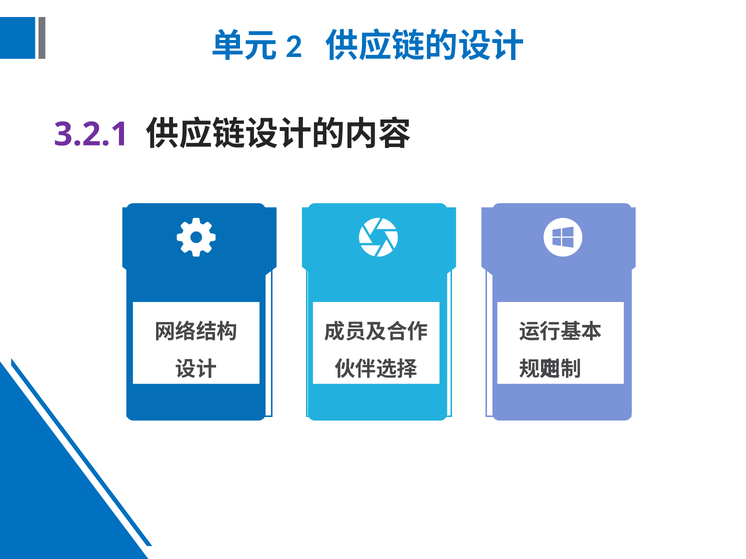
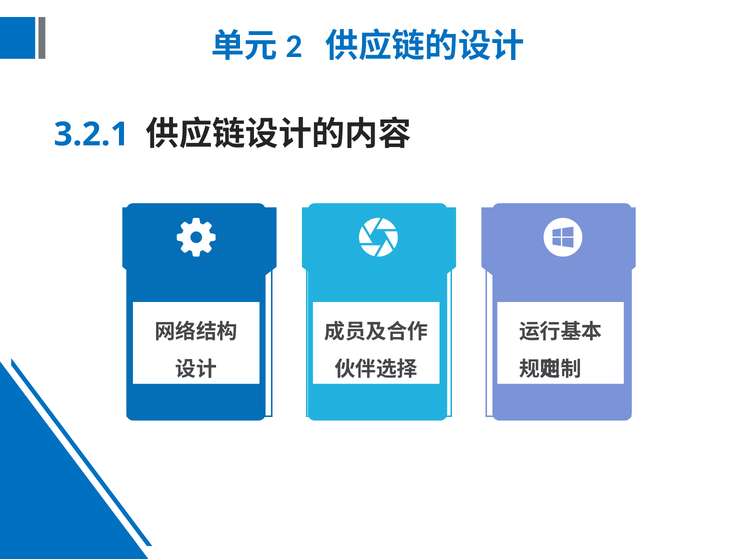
3.2.1 colour: purple -> blue
